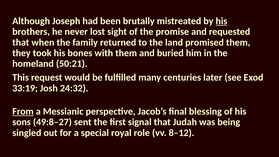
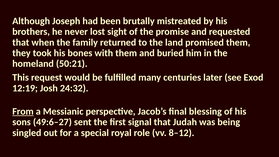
his at (221, 21) underline: present -> none
33:19: 33:19 -> 12:19
49:8–27: 49:8–27 -> 49:6–27
